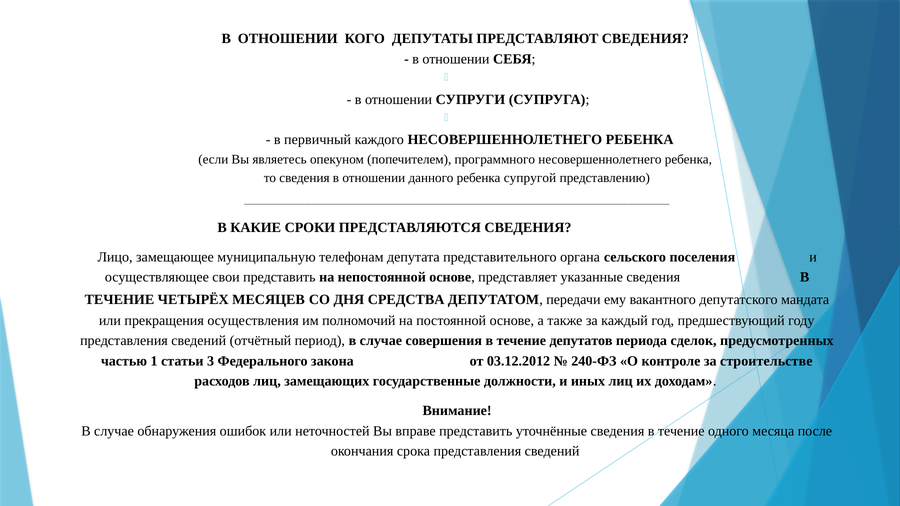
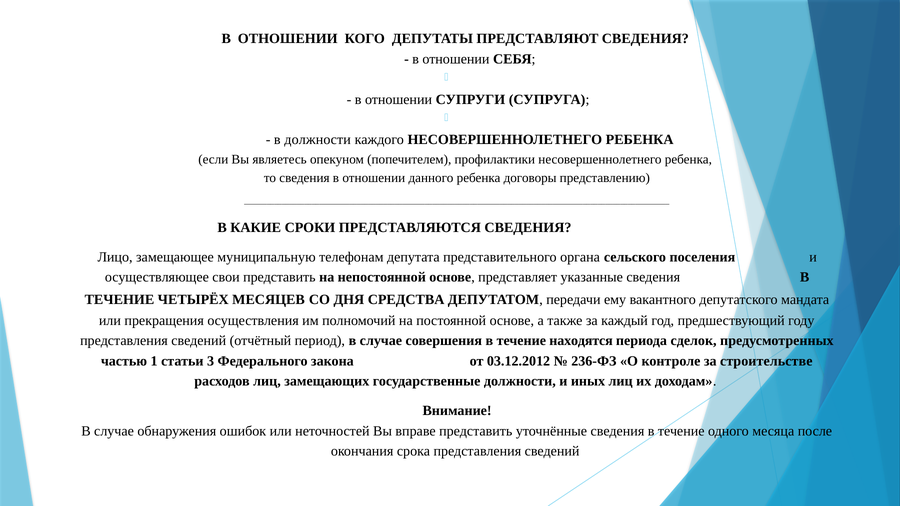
в первичный: первичный -> должности
программного: программного -> профилактики
супругой: супругой -> договоры
депутатов: депутатов -> находятся
240-ФЗ: 240-ФЗ -> 236-ФЗ
